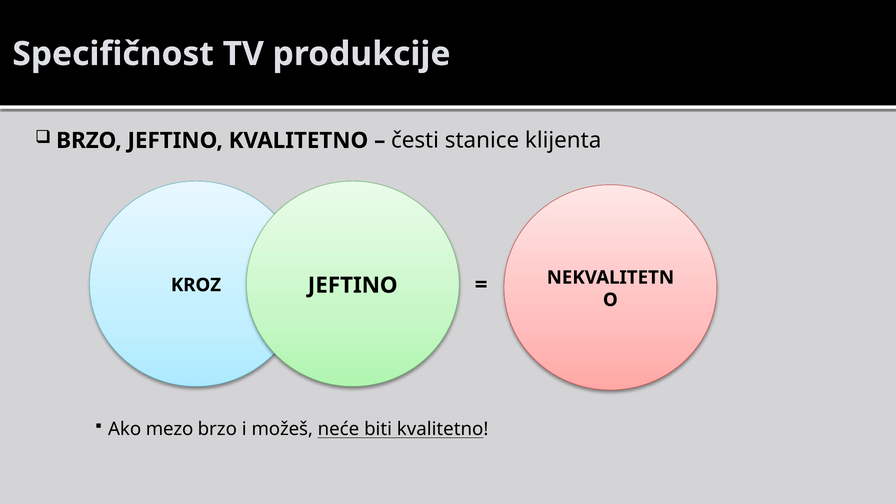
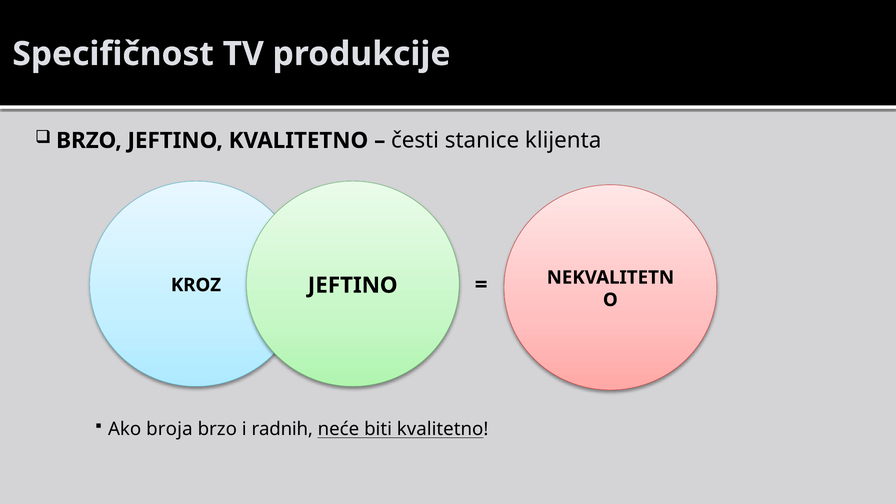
mezo: mezo -> broja
možeš: možeš -> radnih
